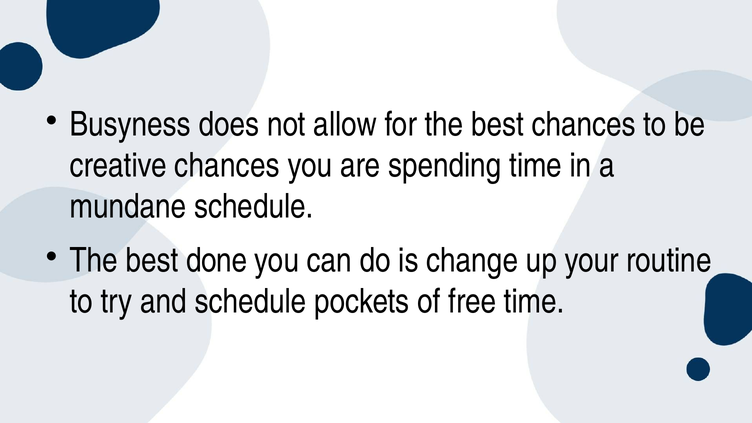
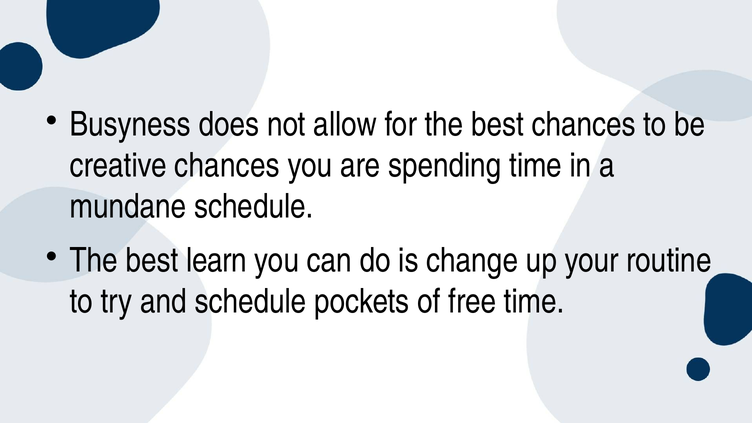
done: done -> learn
